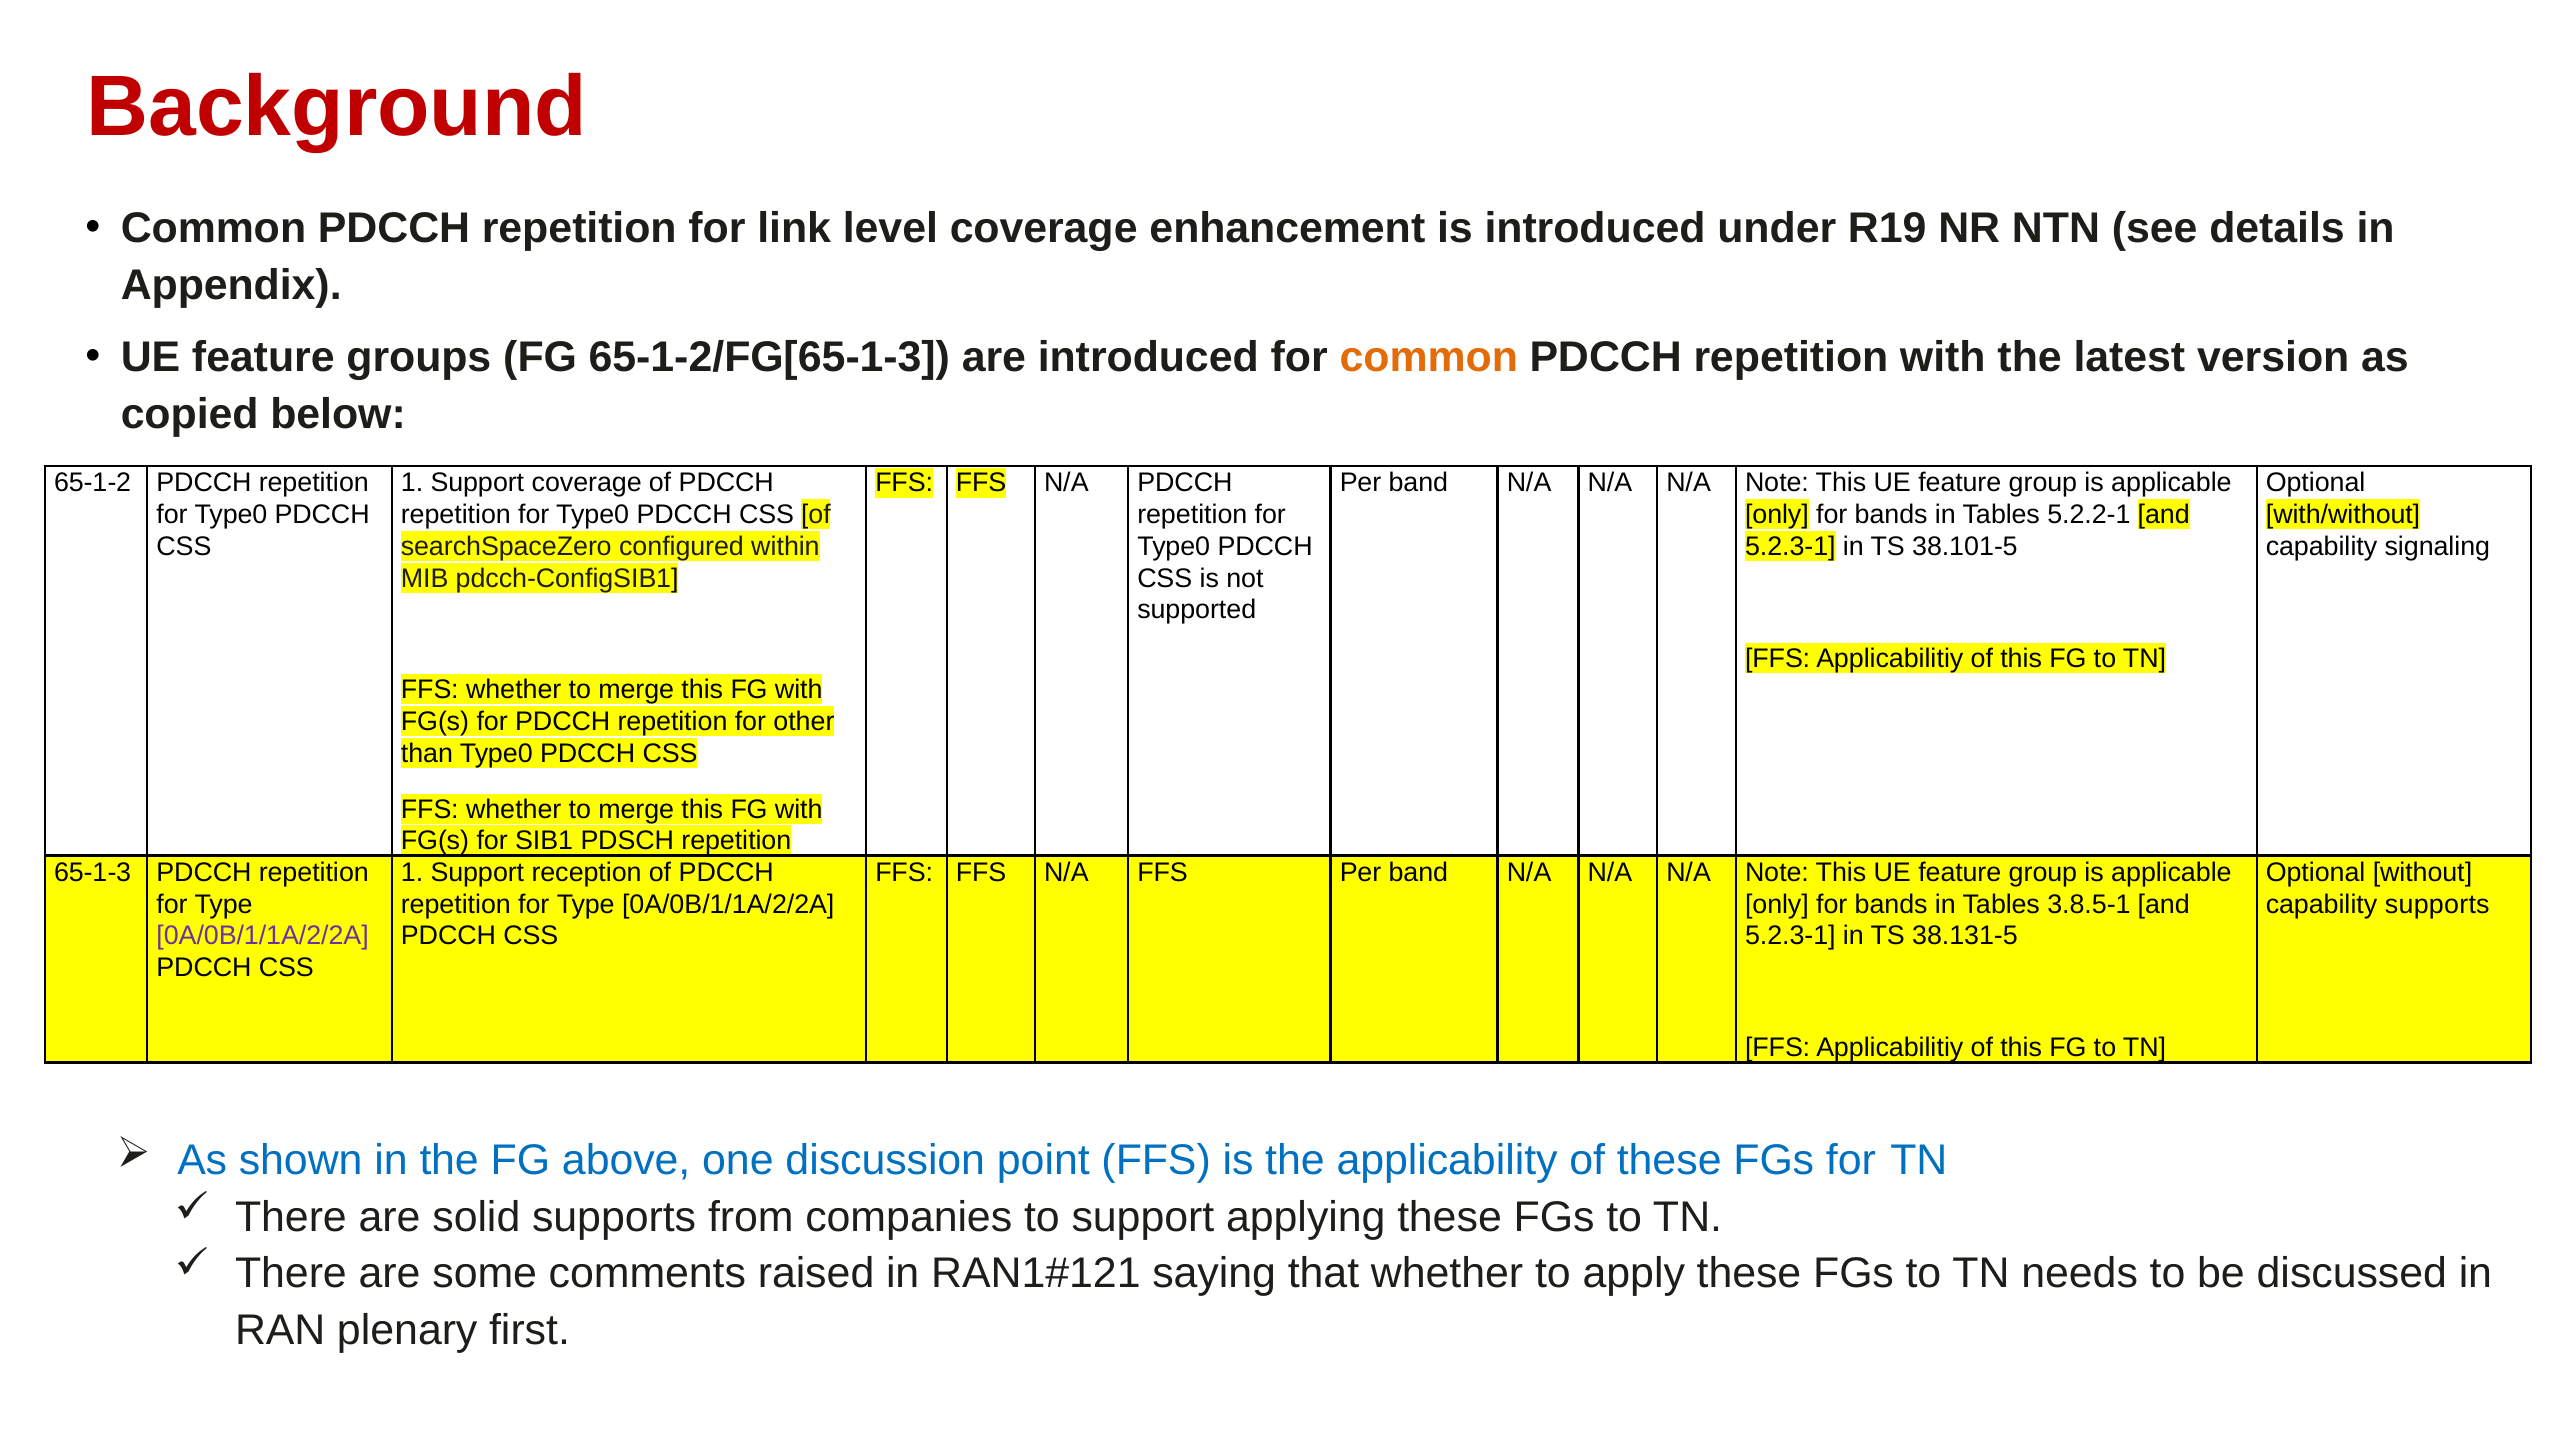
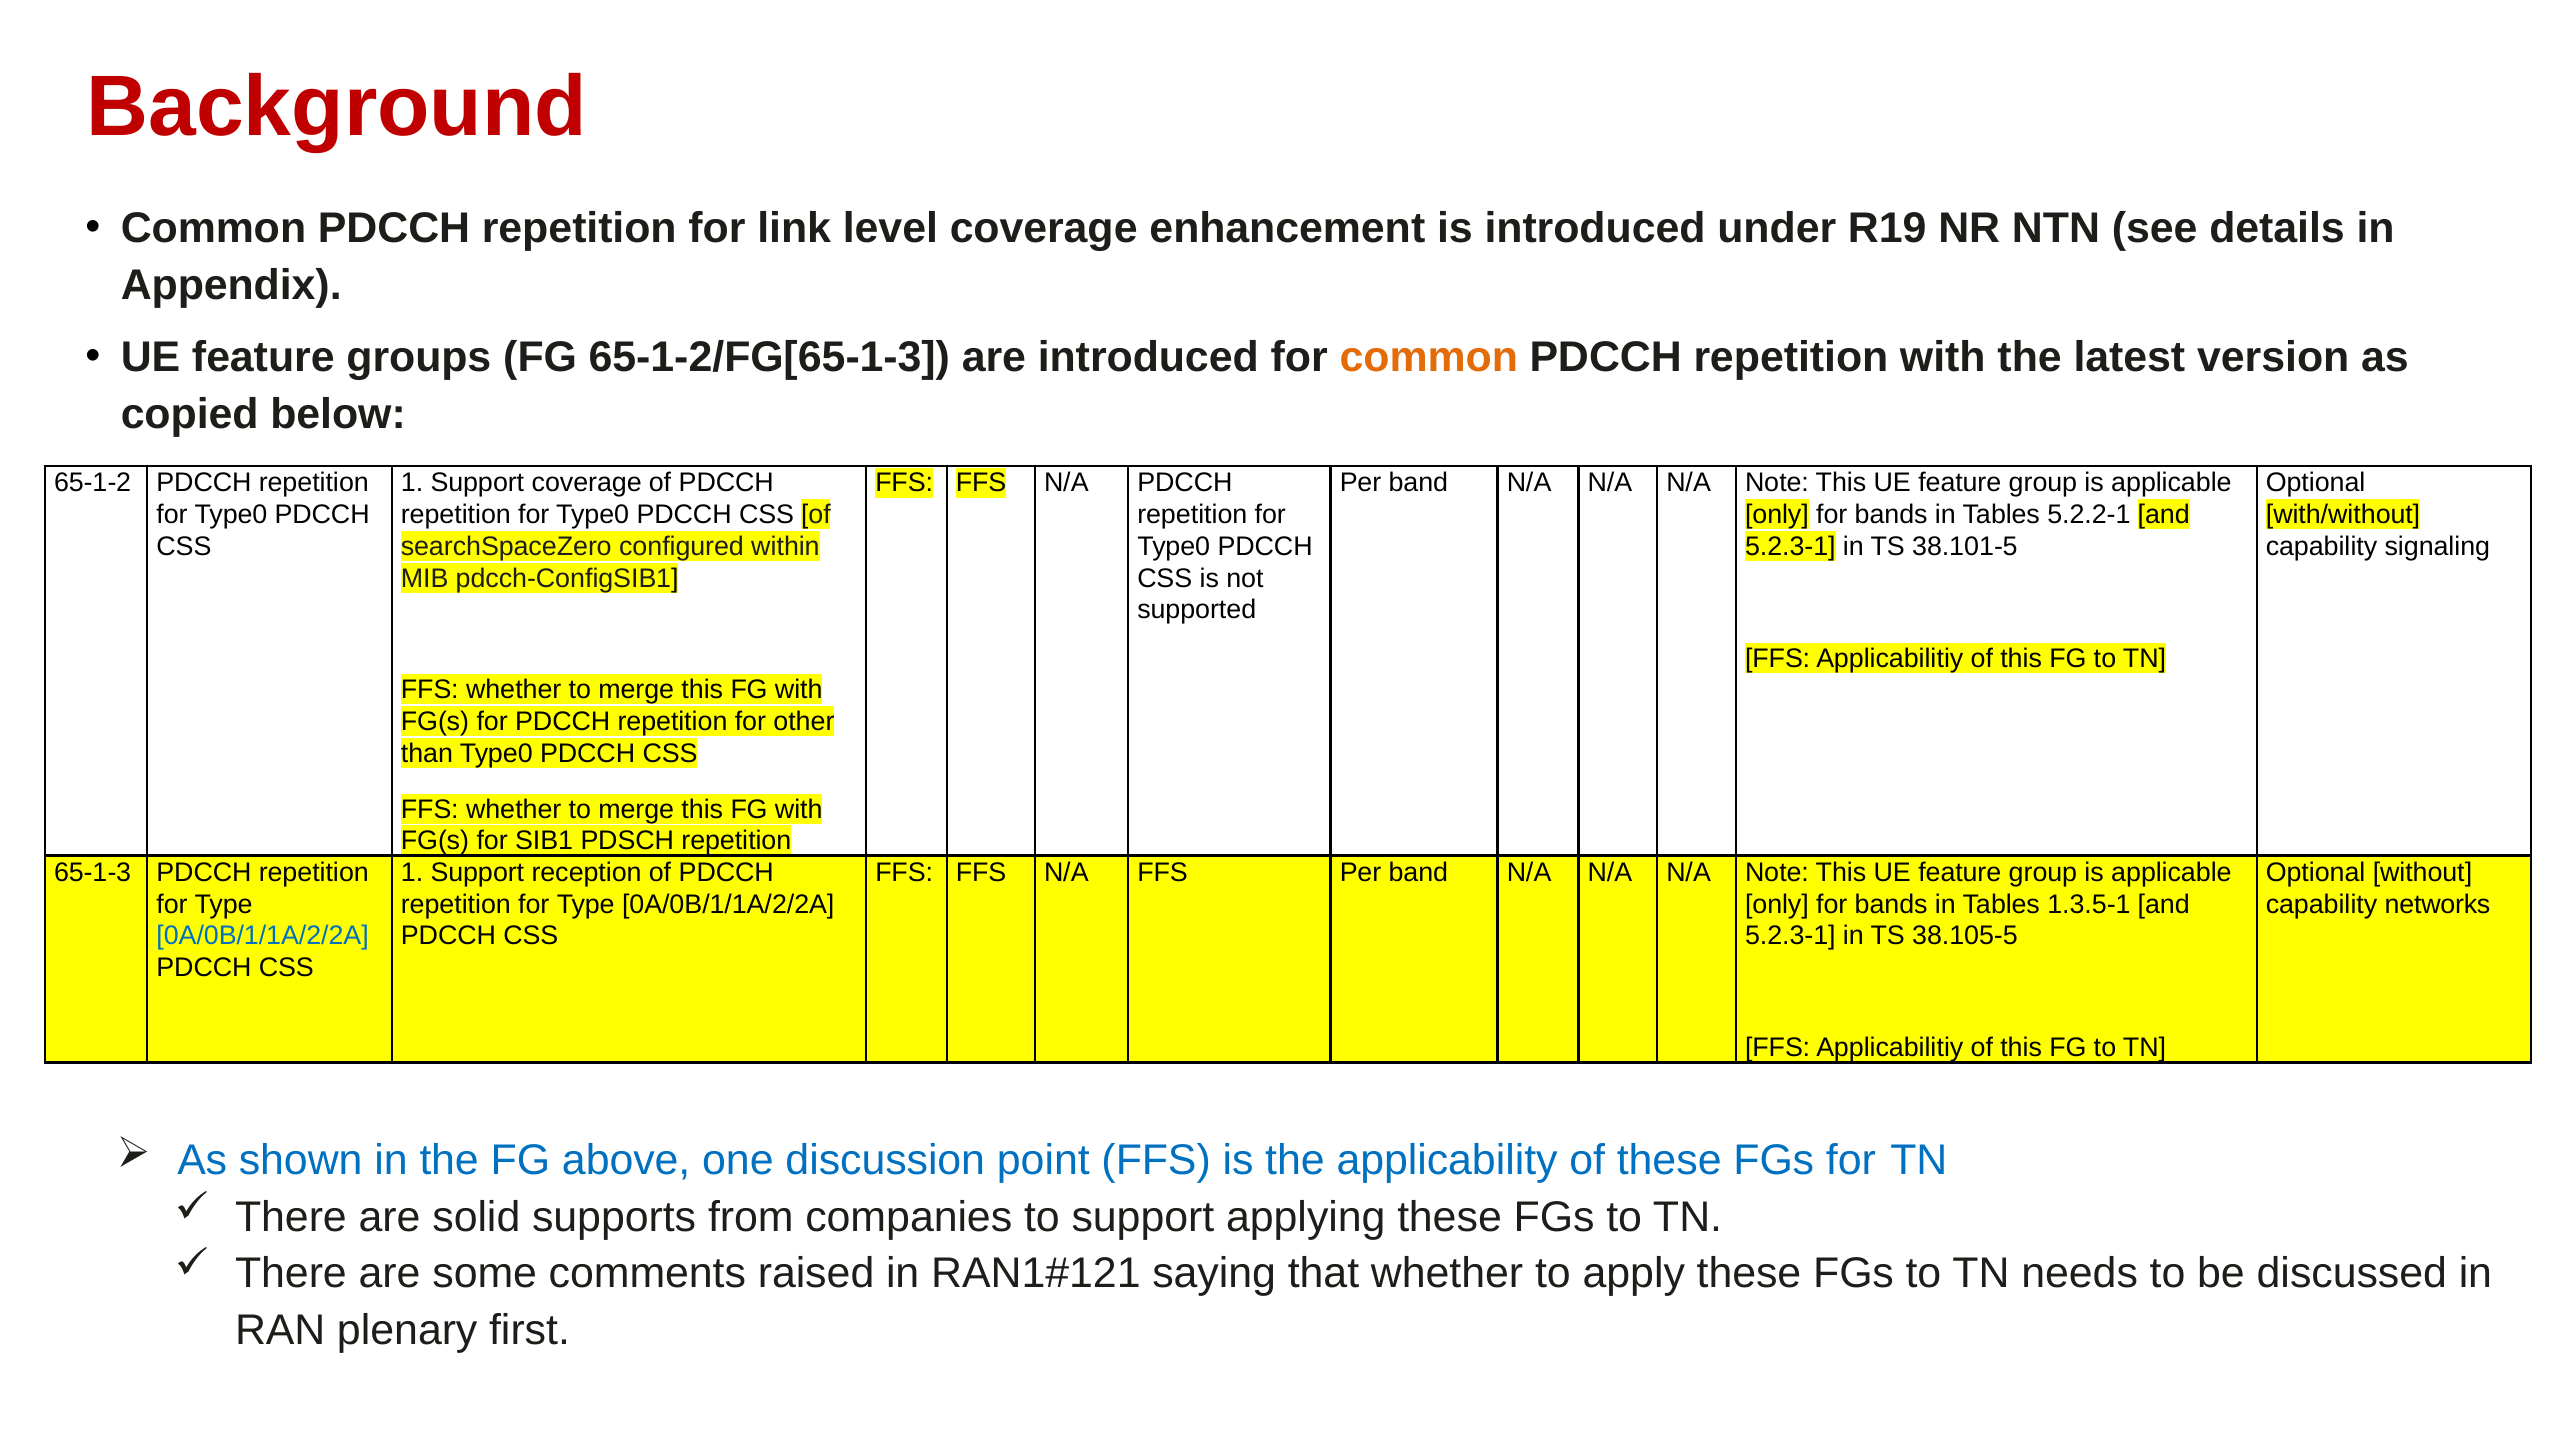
3.8.5-1: 3.8.5-1 -> 1.3.5-1
capability supports: supports -> networks
0A/0B/1/1A/2/2A at (263, 936) colour: purple -> blue
38.131-5: 38.131-5 -> 38.105-5
